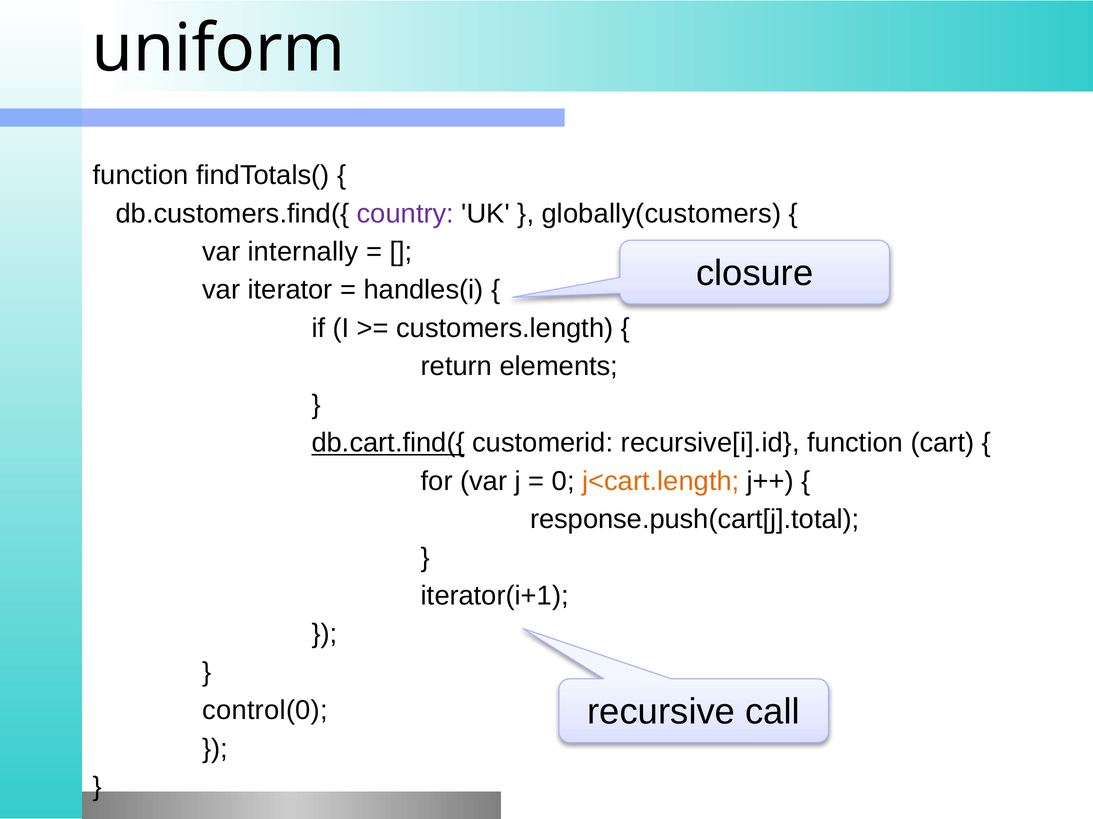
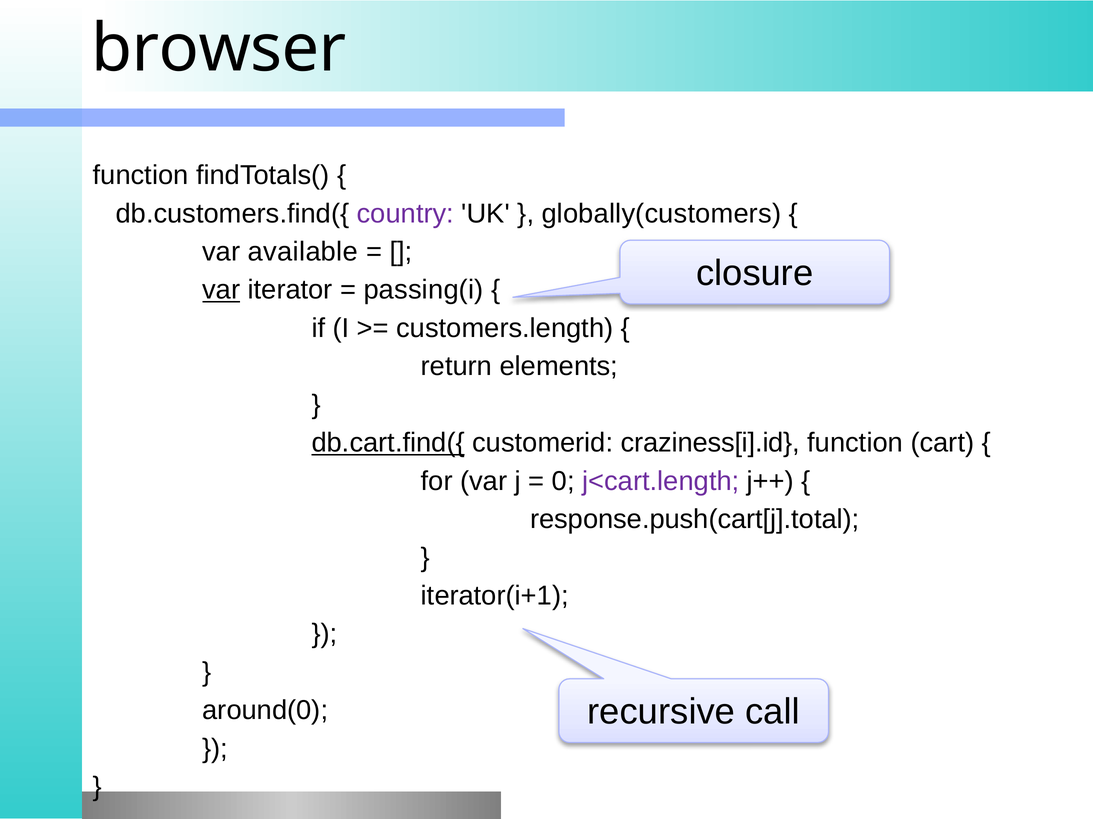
uniform: uniform -> browser
internally: internally -> available
var at (221, 290) underline: none -> present
handles(i: handles(i -> passing(i
recursive[i].id: recursive[i].id -> craziness[i].id
j<cart.length colour: orange -> purple
control(0: control(0 -> around(0
